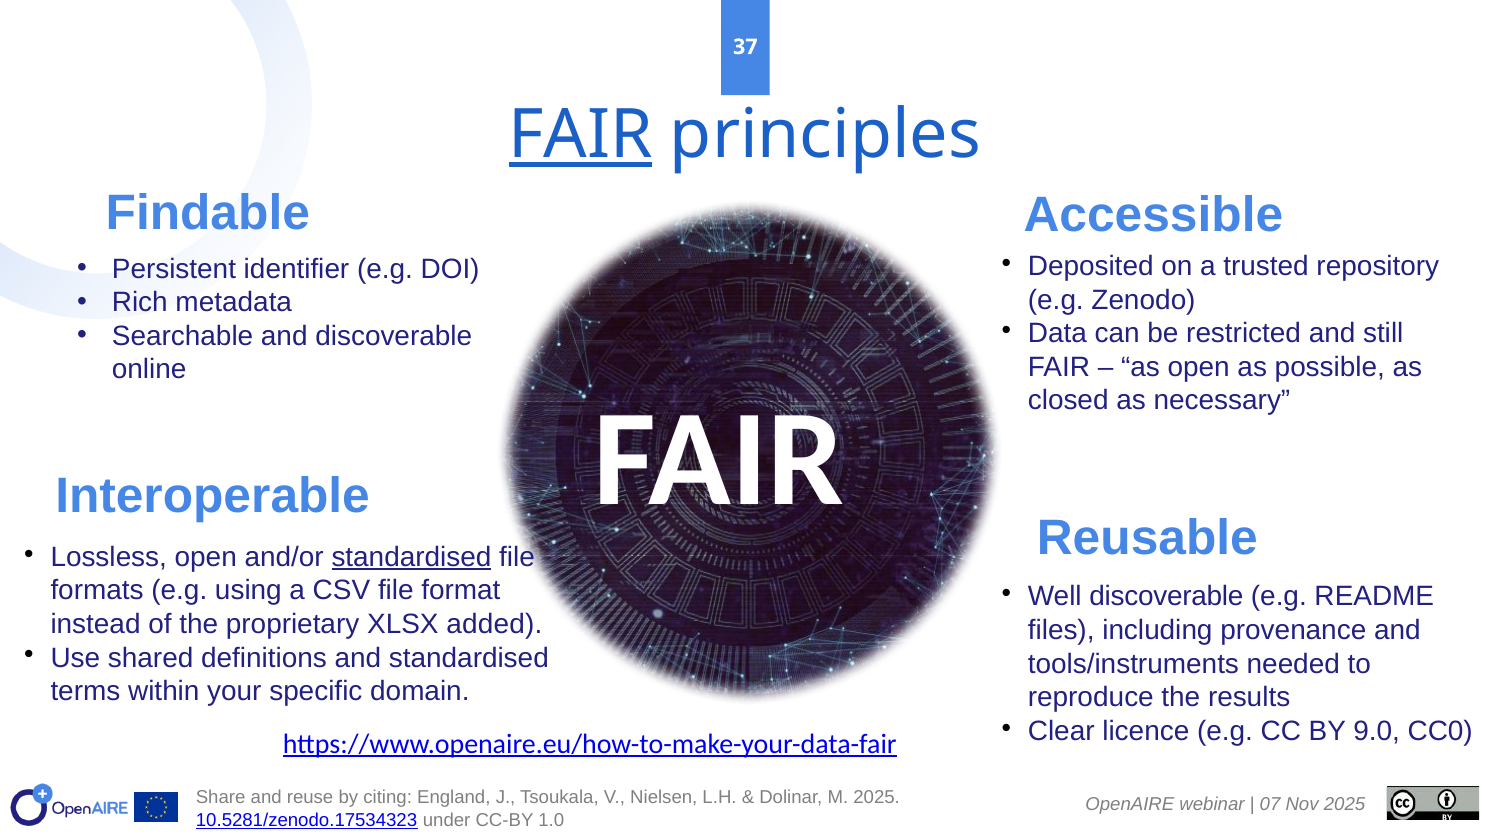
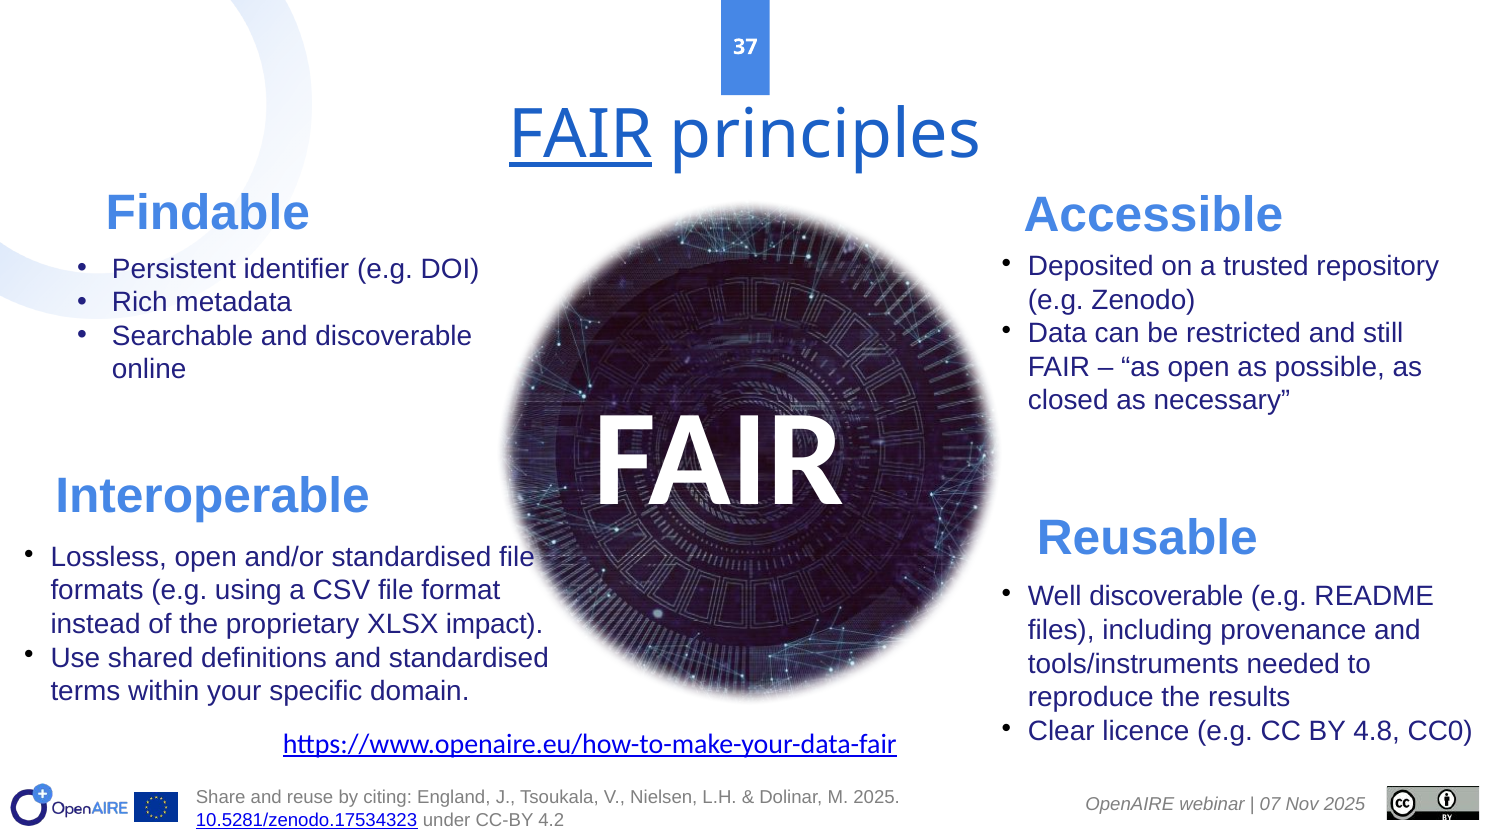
standardised at (411, 557) underline: present -> none
added: added -> impact
9.0: 9.0 -> 4.8
1.0: 1.0 -> 4.2
